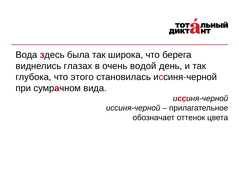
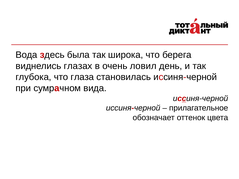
водой: водой -> ловил
этого: этого -> глаза
